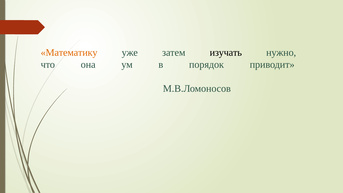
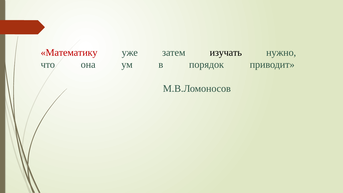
Математику colour: orange -> red
